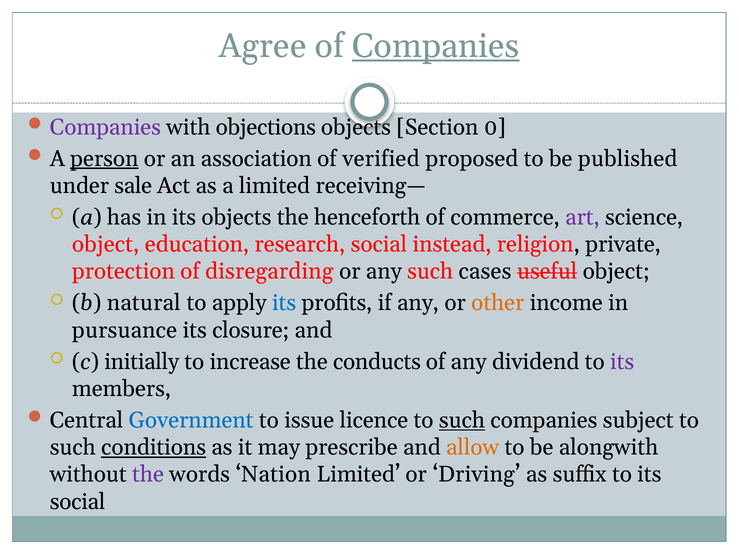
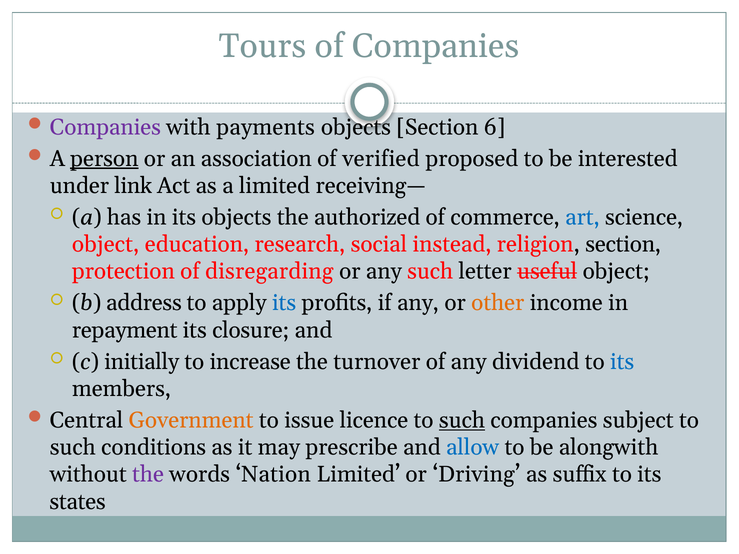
Agree: Agree -> Tours
Companies at (436, 46) underline: present -> none
objections: objections -> payments
0: 0 -> 6
published: published -> interested
sale: sale -> link
henceforth: henceforth -> authorized
art colour: purple -> blue
religion private: private -> section
cases: cases -> letter
natural: natural -> address
pursuance: pursuance -> repayment
conducts: conducts -> turnover
its at (622, 362) colour: purple -> blue
Government colour: blue -> orange
conditions underline: present -> none
allow colour: orange -> blue
social at (78, 502): social -> states
